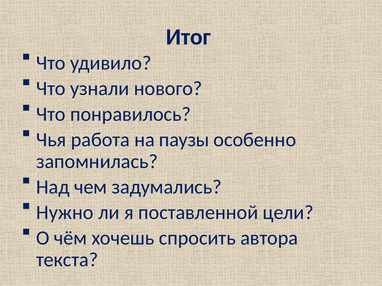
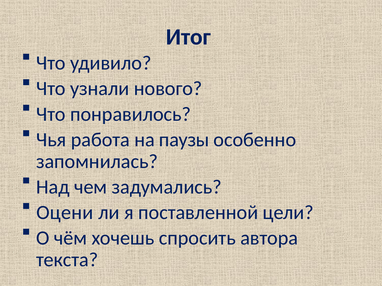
Нужно: Нужно -> Оцени
